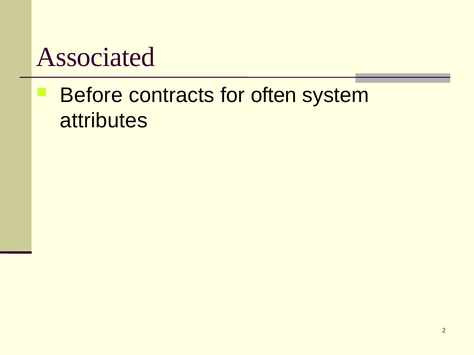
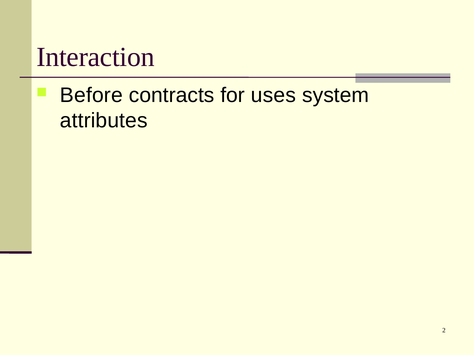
Associated: Associated -> Interaction
often: often -> uses
